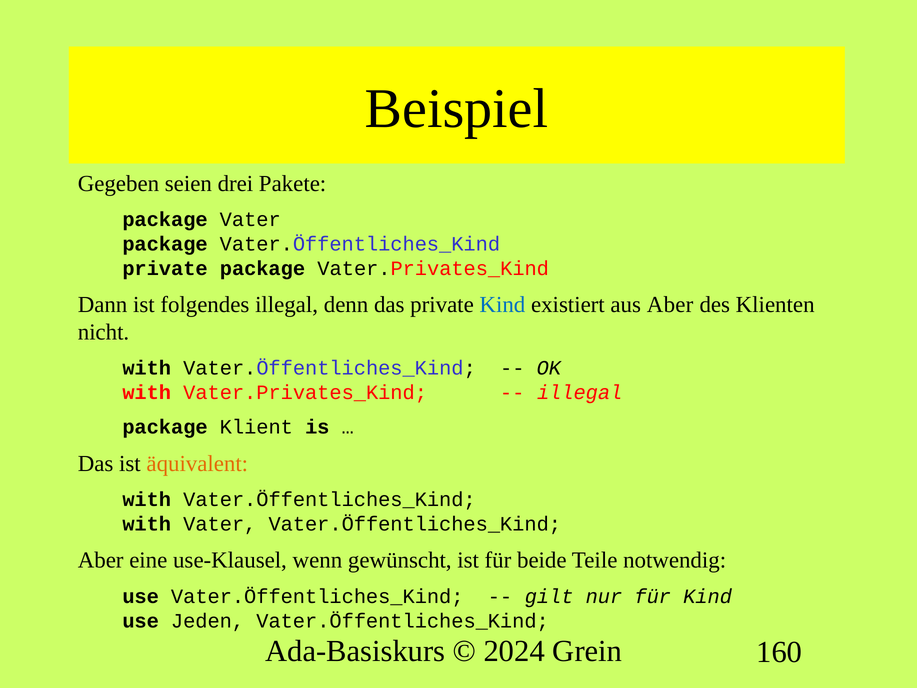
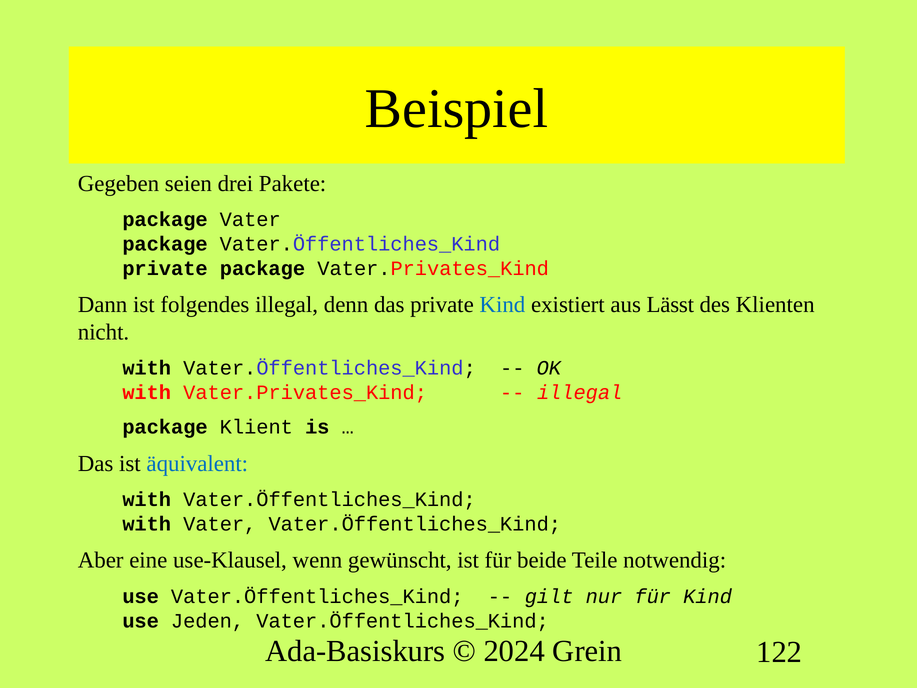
aus Aber: Aber -> Lässt
äquivalent colour: orange -> blue
160: 160 -> 122
